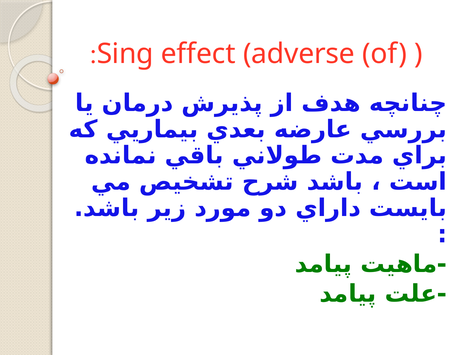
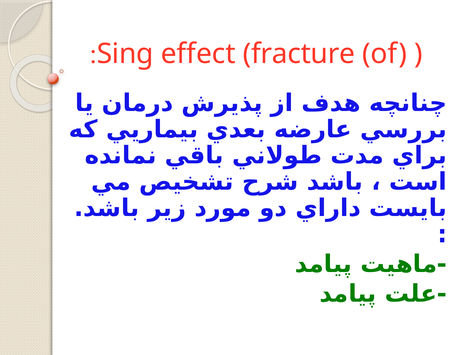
adverse: adverse -> fracture
